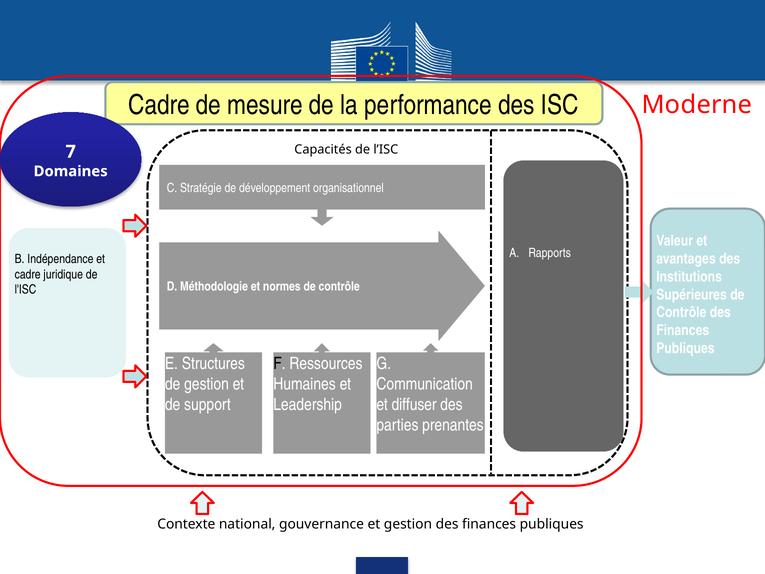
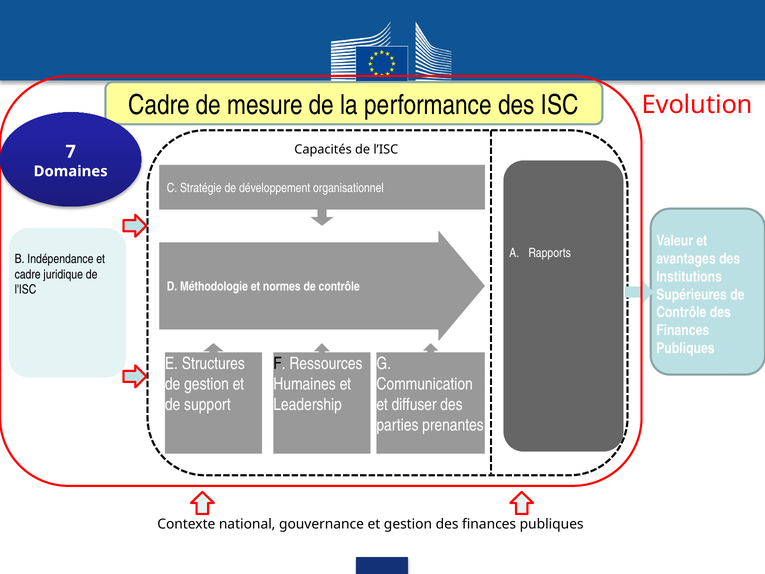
Moderne: Moderne -> Evolution
